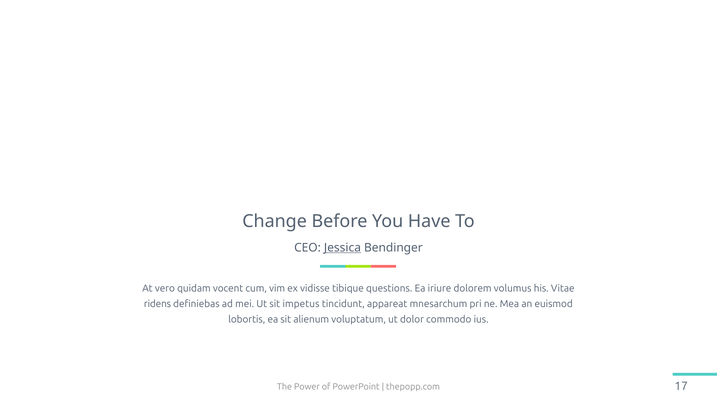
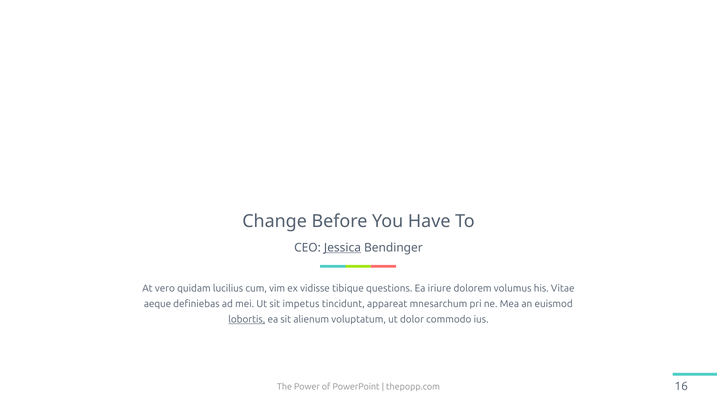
vocent: vocent -> lucilius
ridens: ridens -> aeque
lobortis underline: none -> present
17: 17 -> 16
